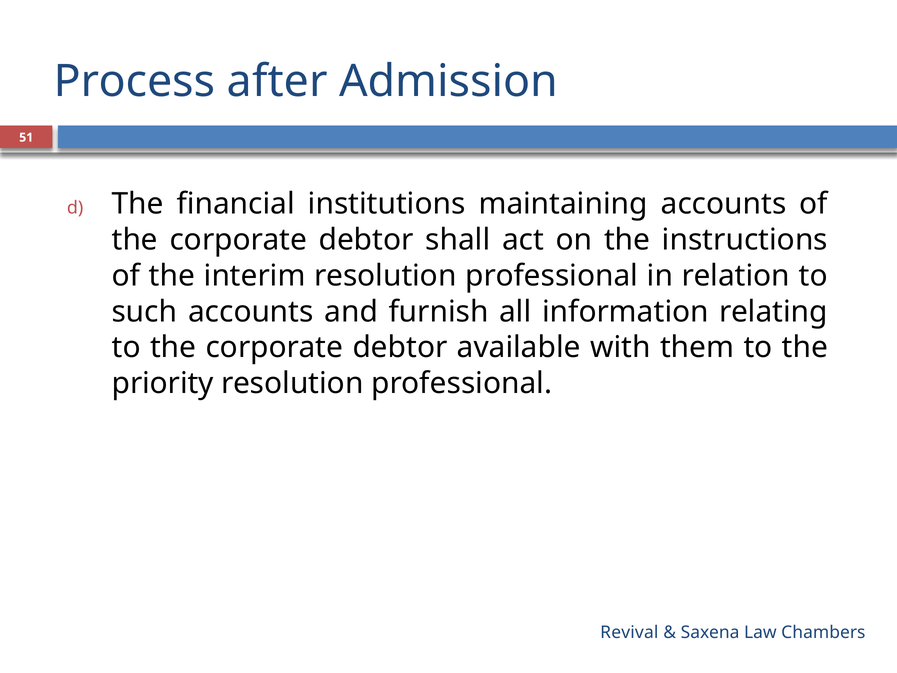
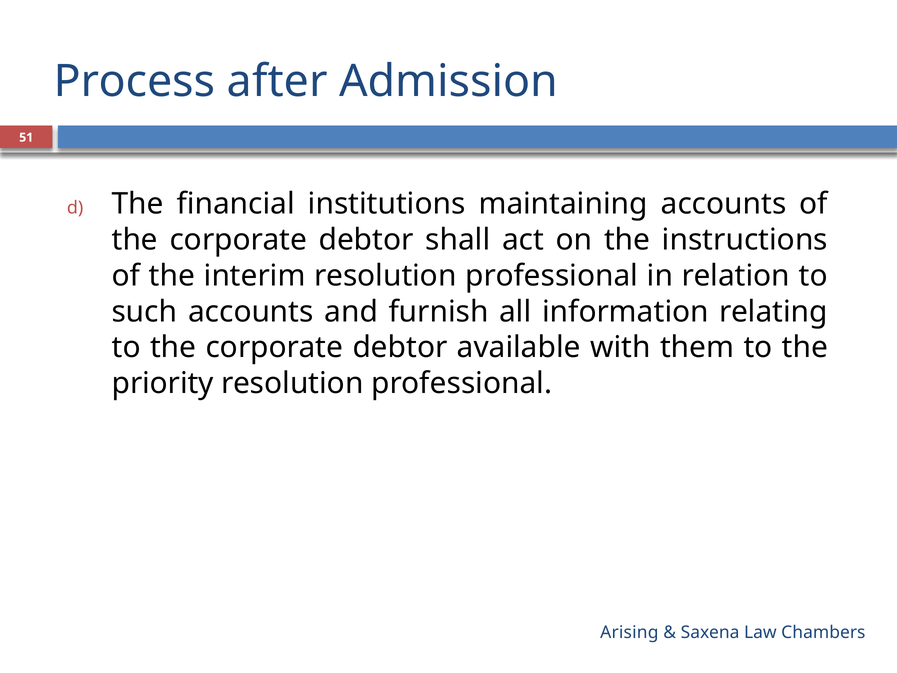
Revival: Revival -> Arising
